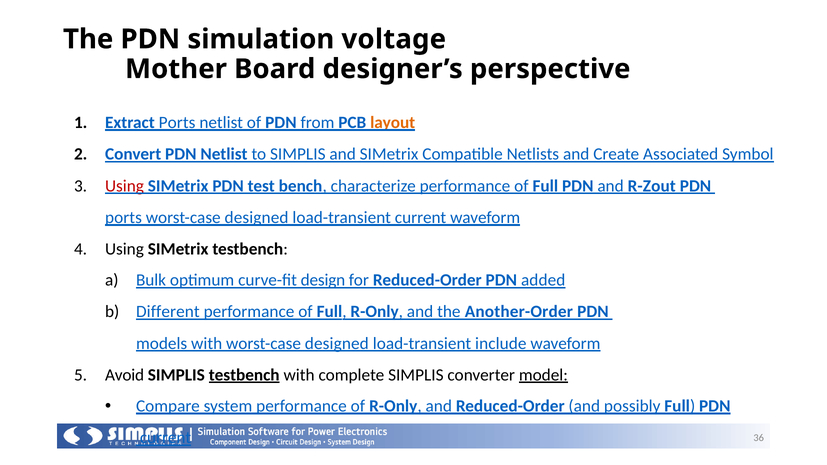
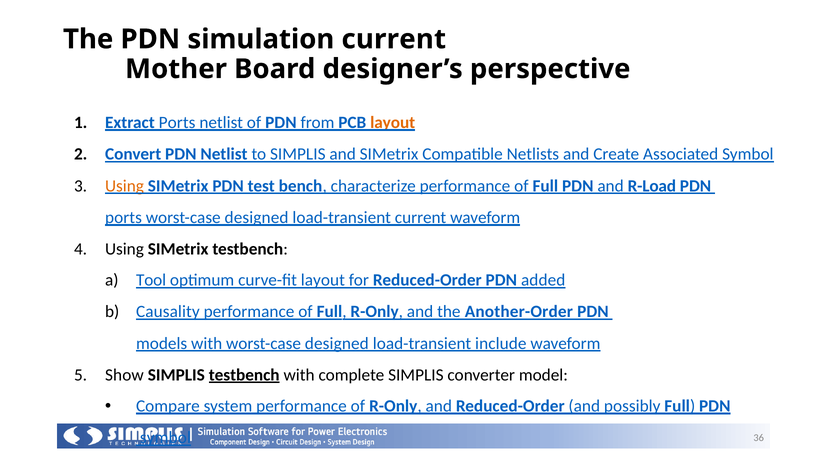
simulation voltage: voltage -> current
Using at (124, 186) colour: red -> orange
R-Zout: R-Zout -> R-Load
Bulk: Bulk -> Tool
curve-fit design: design -> layout
Different: Different -> Causality
Avoid: Avoid -> Show
model underline: present -> none
current at (166, 438): current -> symbol
